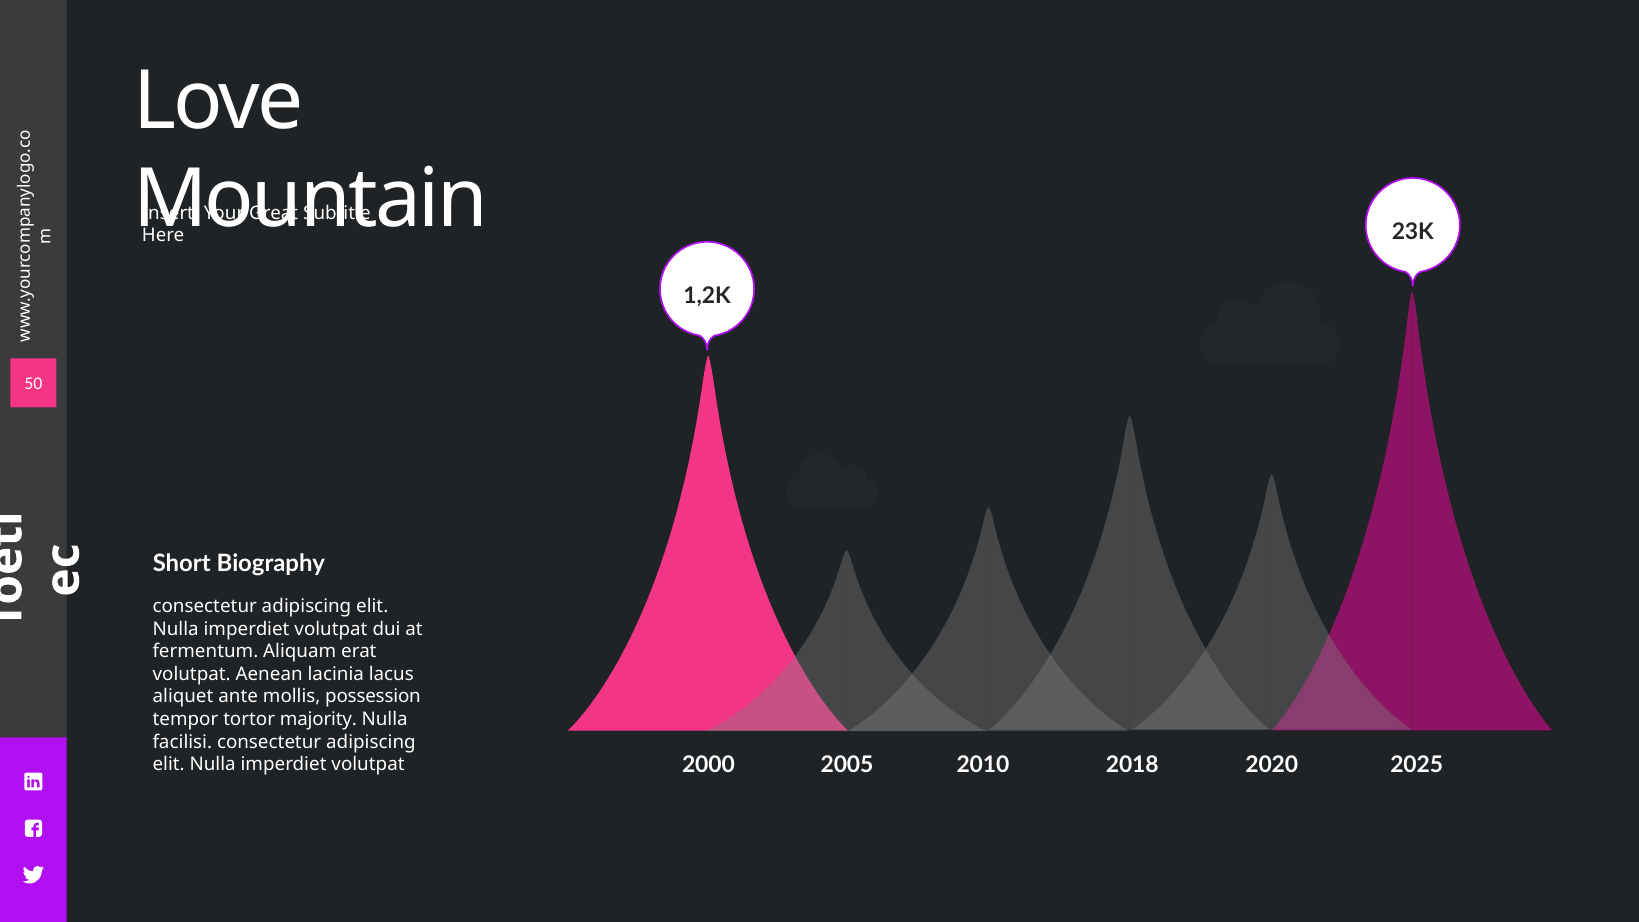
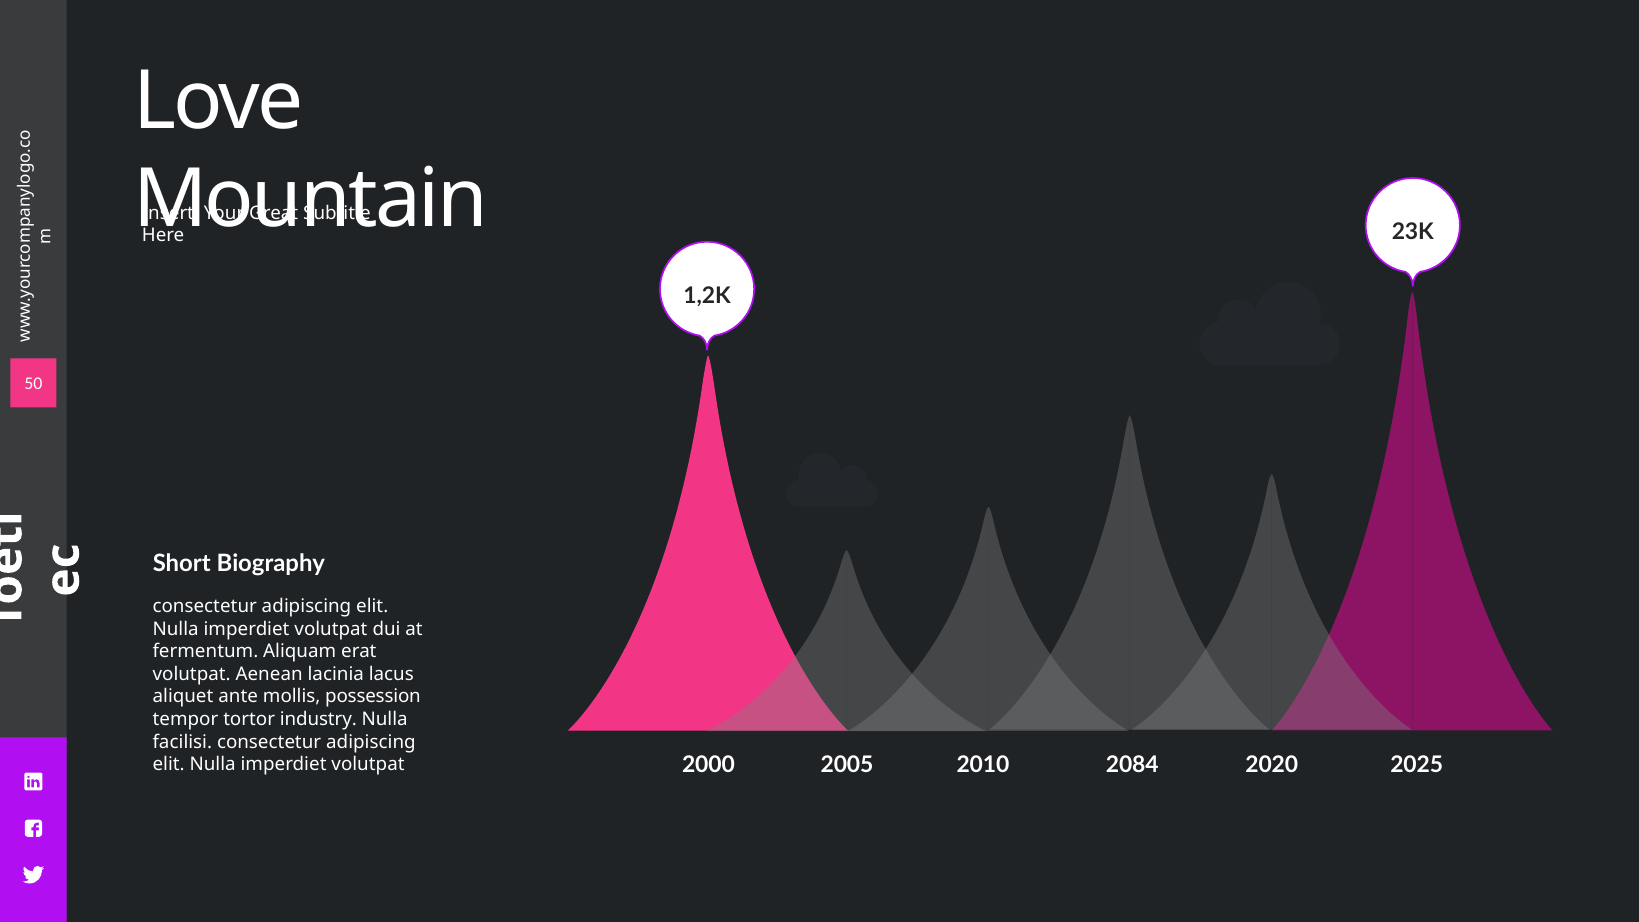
majority: majority -> industry
2018: 2018 -> 2084
